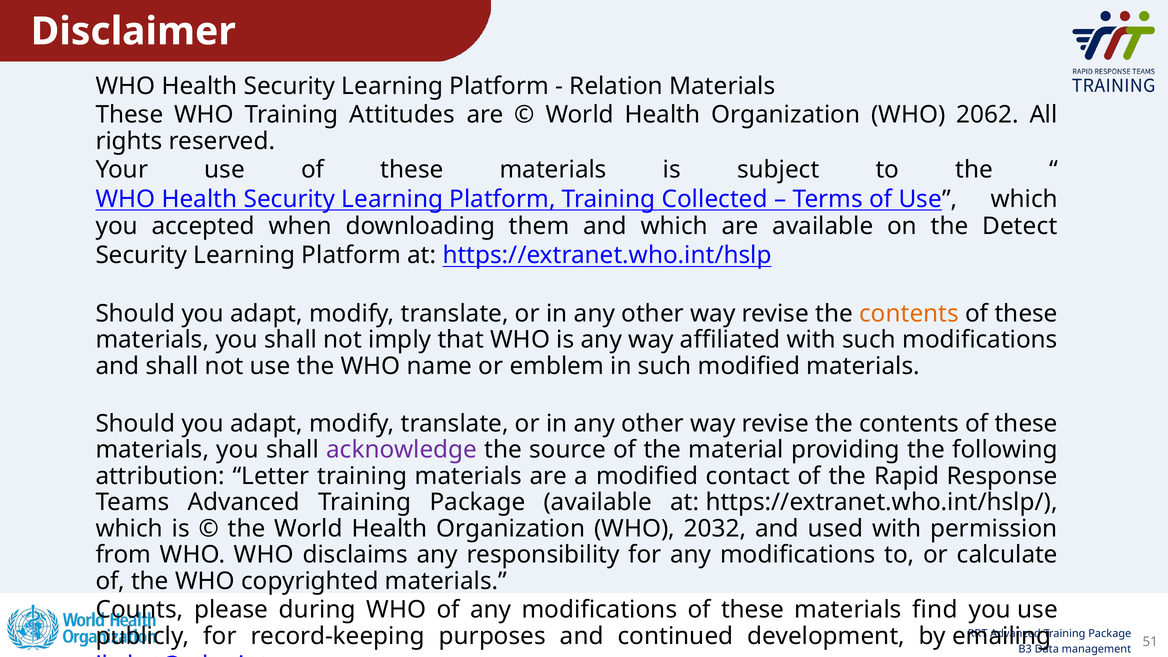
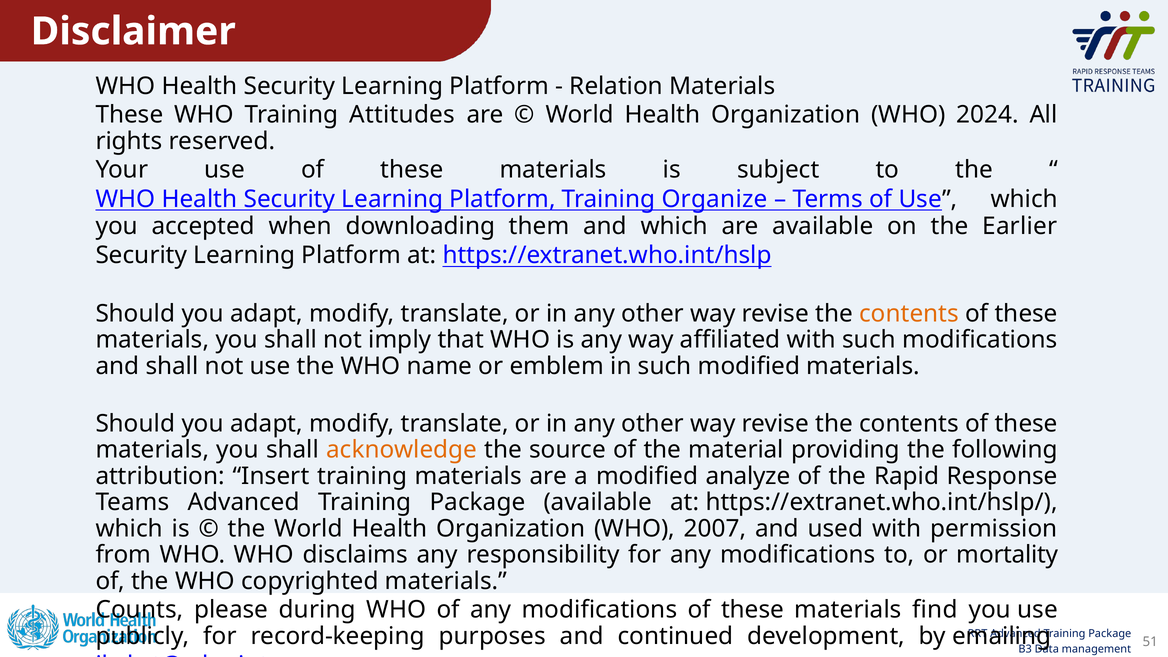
2062: 2062 -> 2024
Collected: Collected -> Organize
Detect: Detect -> Earlier
acknowledge colour: purple -> orange
Letter: Letter -> Insert
contact: contact -> analyze
2032: 2032 -> 2007
calculate: calculate -> mortality
